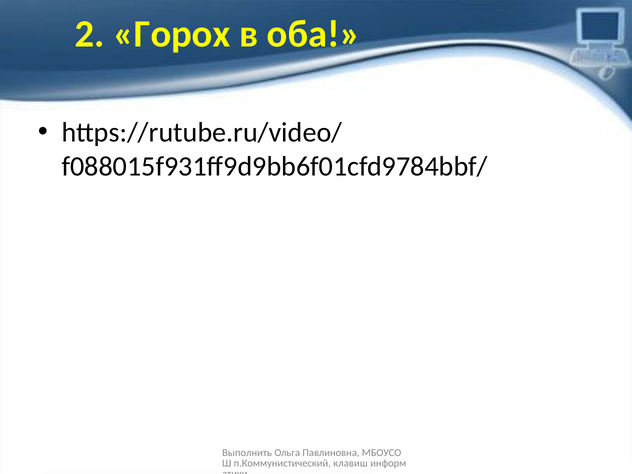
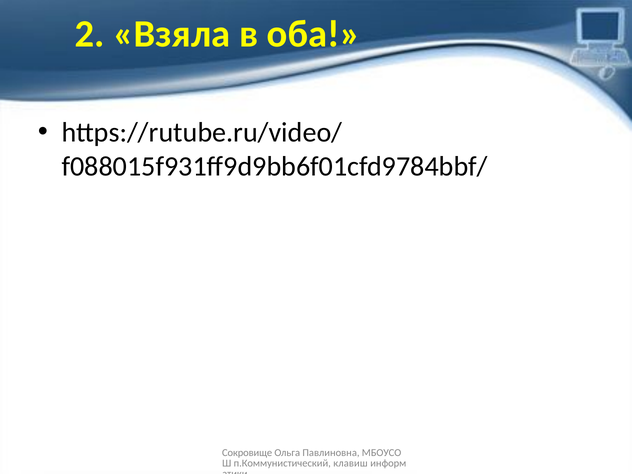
Горох: Горох -> Взяла
Выполнить: Выполнить -> Сокровище
